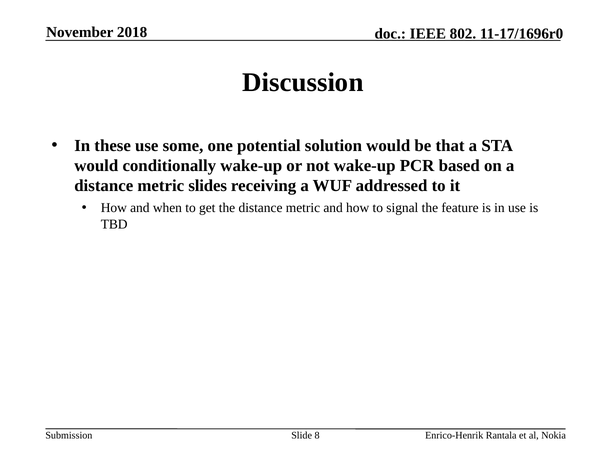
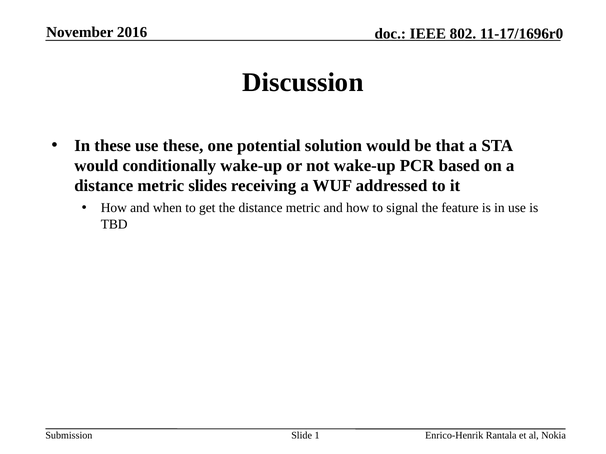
2018: 2018 -> 2016
use some: some -> these
8: 8 -> 1
